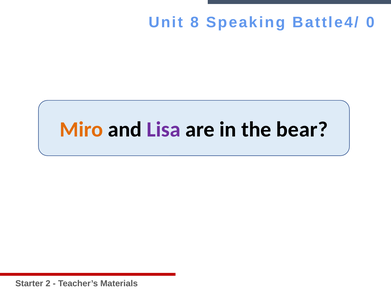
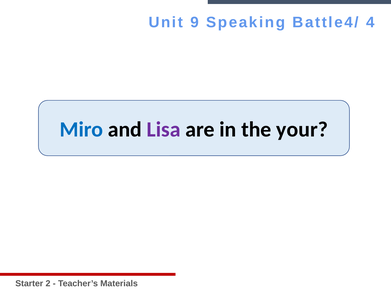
8: 8 -> 9
0: 0 -> 4
Miro colour: orange -> blue
bear: bear -> your
